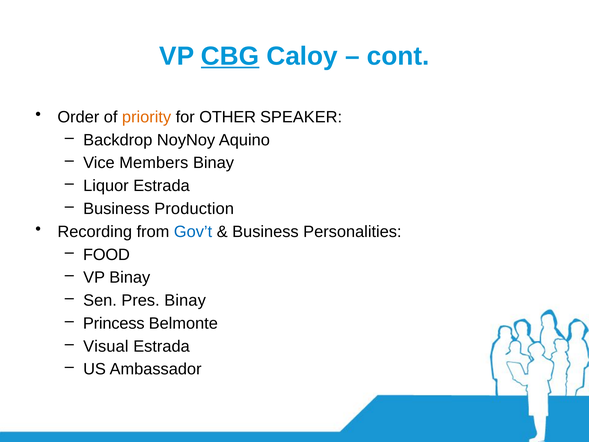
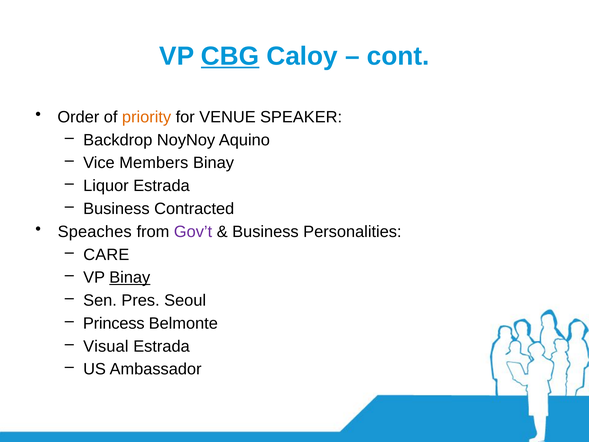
OTHER: OTHER -> VENUE
Production: Production -> Contracted
Recording: Recording -> Speaches
Gov’t colour: blue -> purple
FOOD: FOOD -> CARE
Binay at (130, 277) underline: none -> present
Pres Binay: Binay -> Seoul
